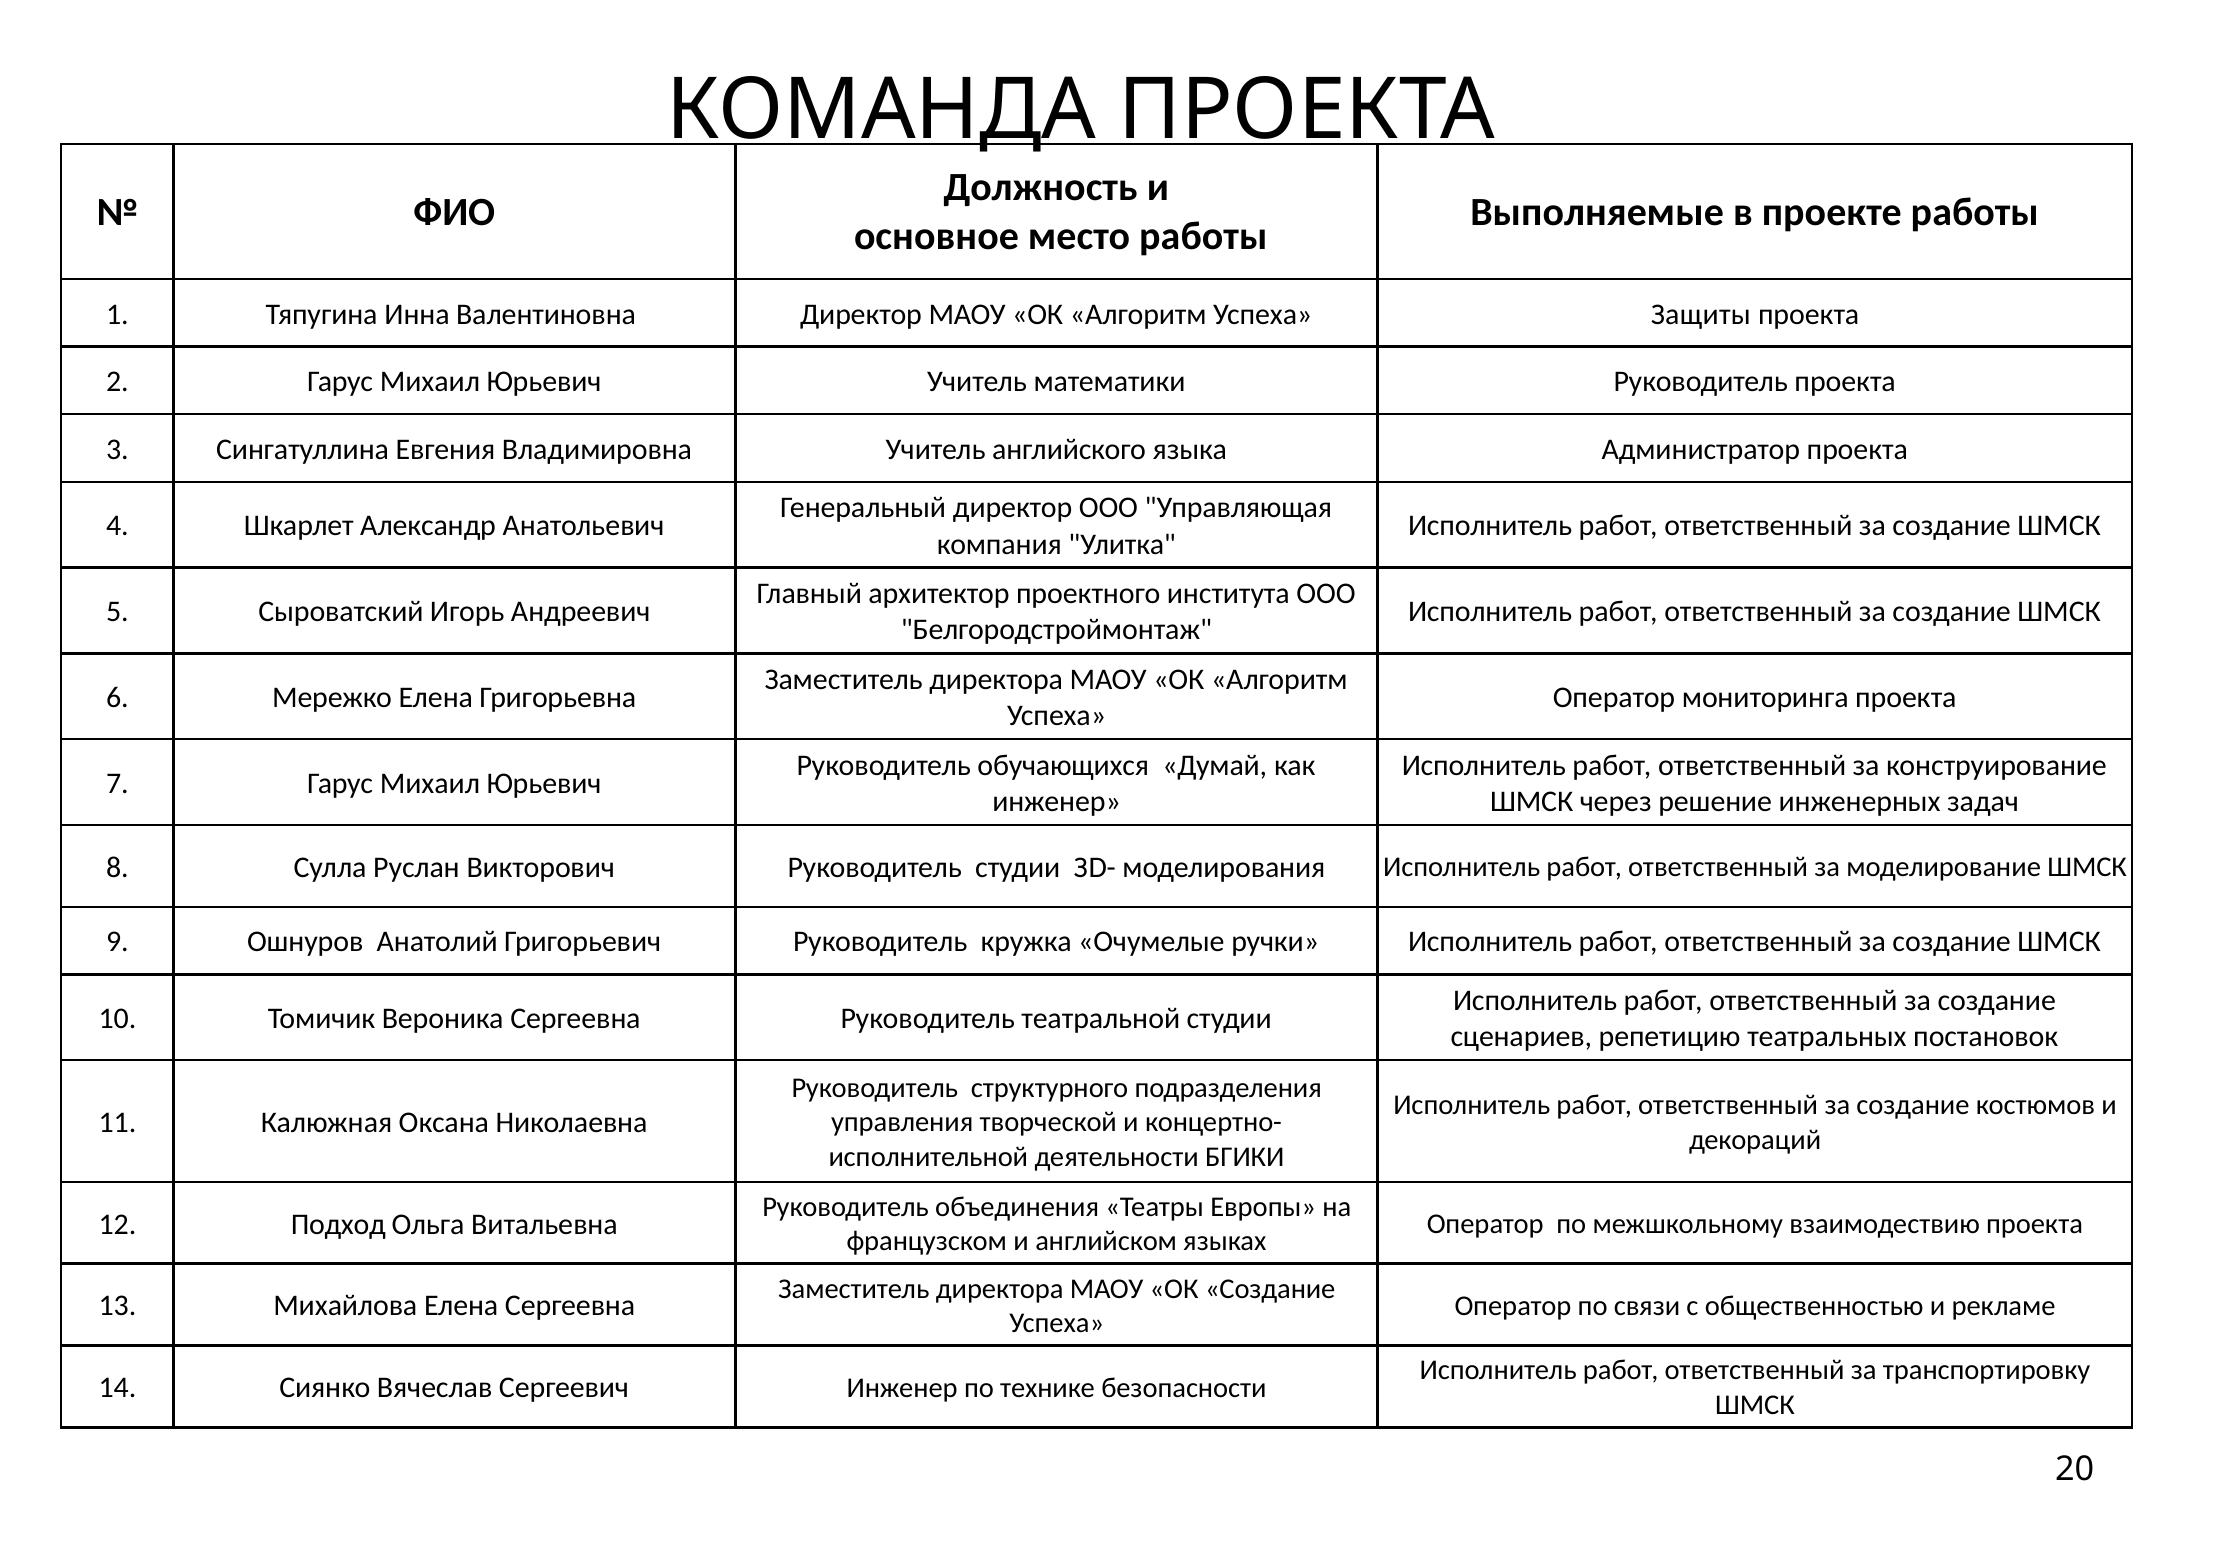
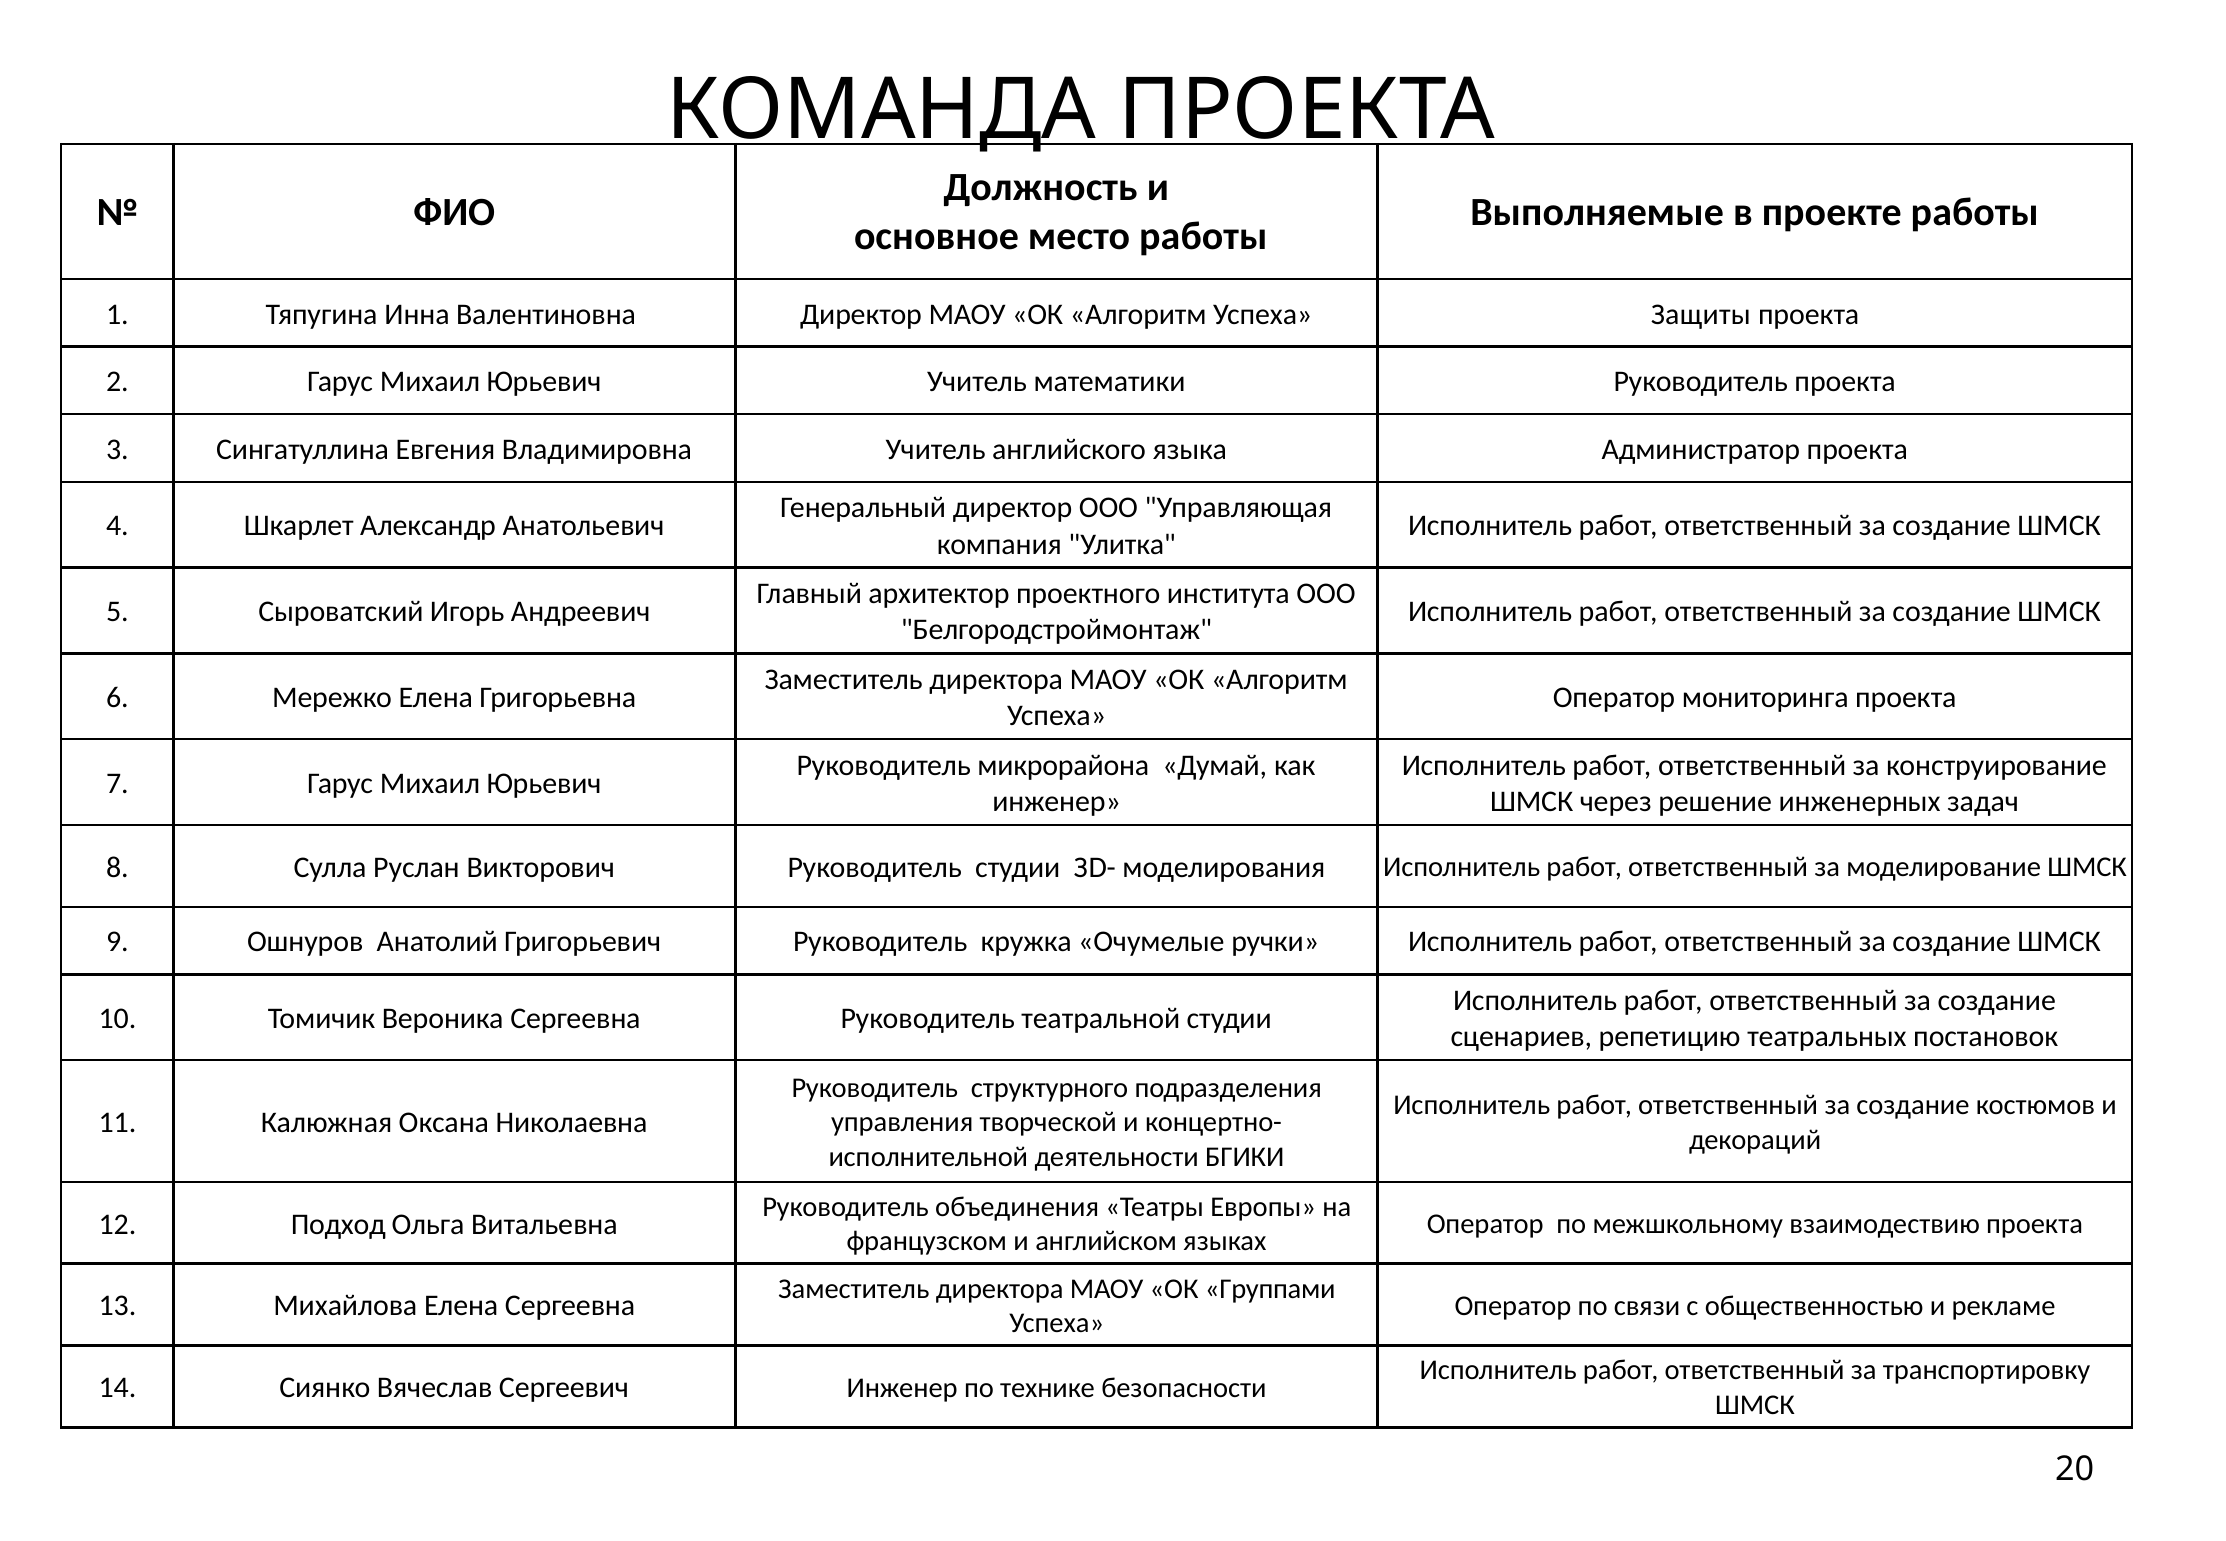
обучающихся: обучающихся -> микрорайона
ОК Создание: Создание -> Группами
